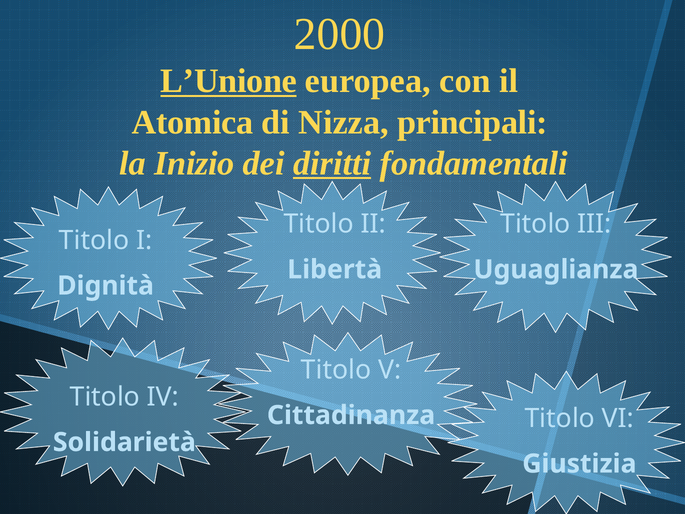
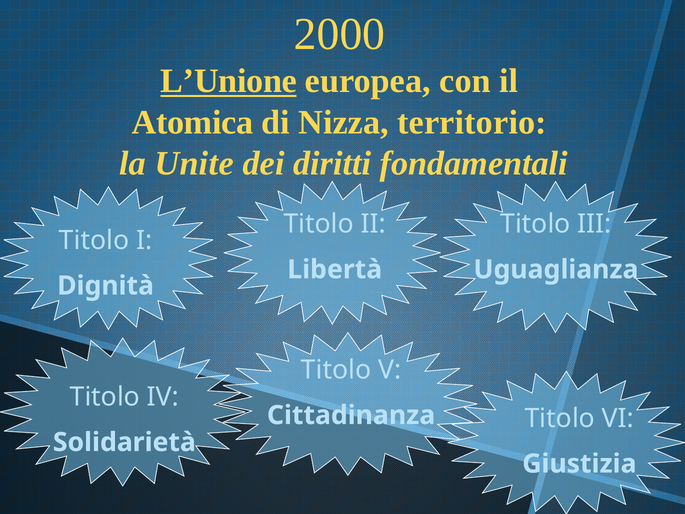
principali: principali -> territorio
Inizio: Inizio -> Unite
diritti underline: present -> none
